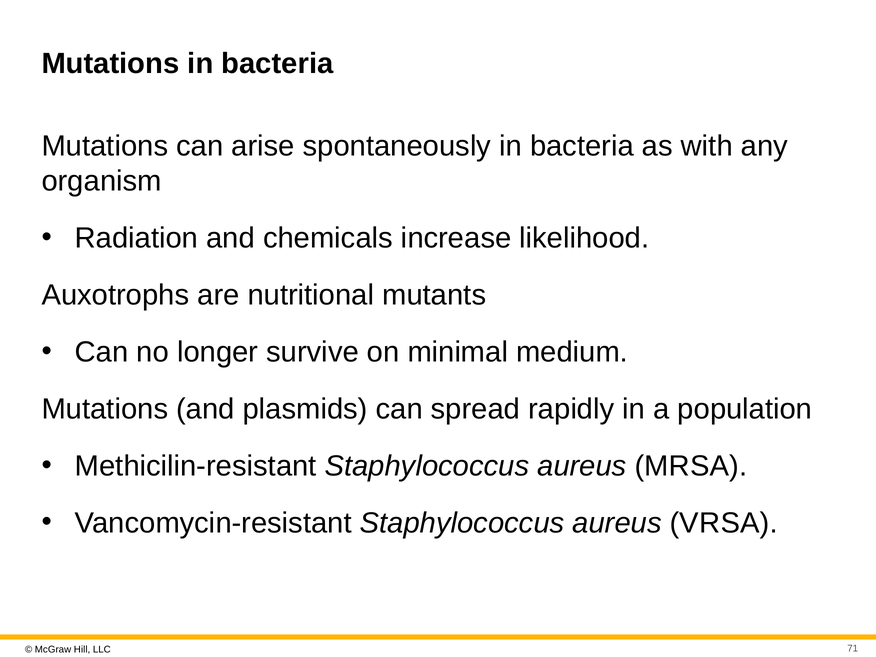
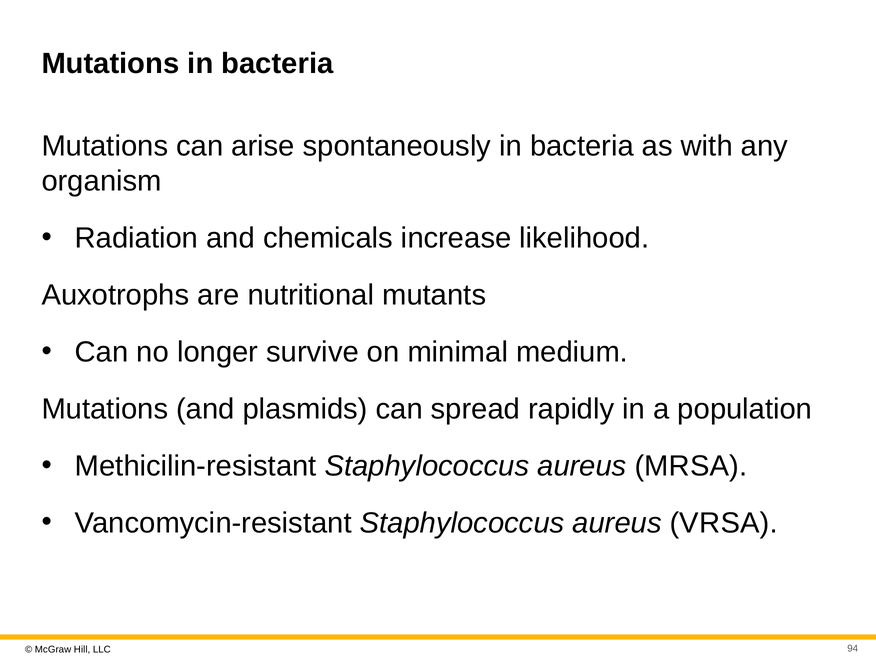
71: 71 -> 94
